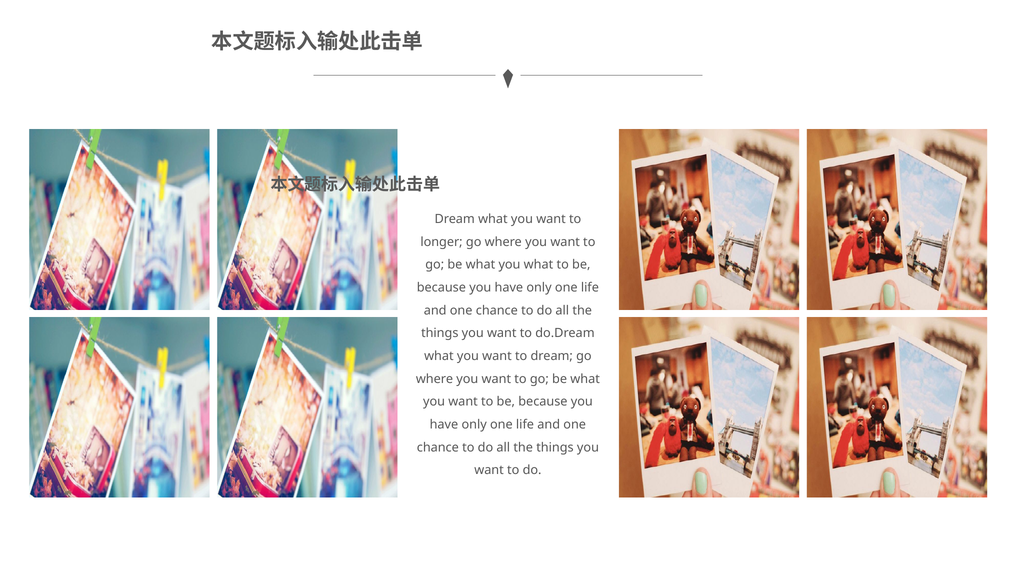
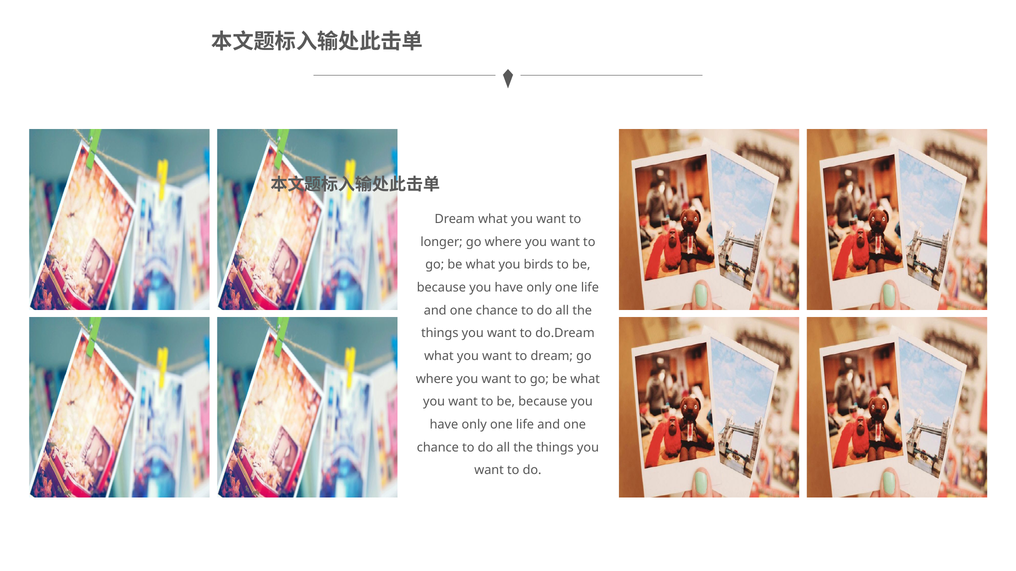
you what: what -> birds
